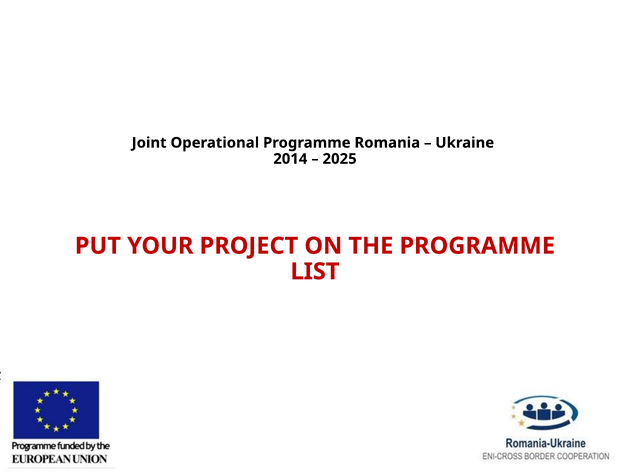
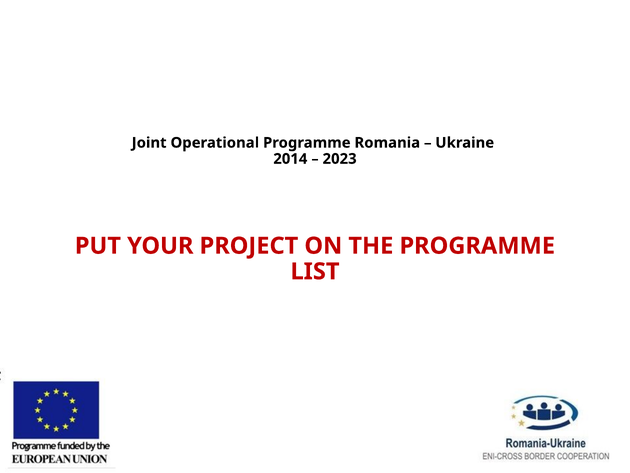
2025: 2025 -> 2023
